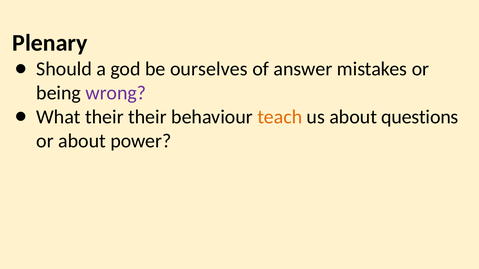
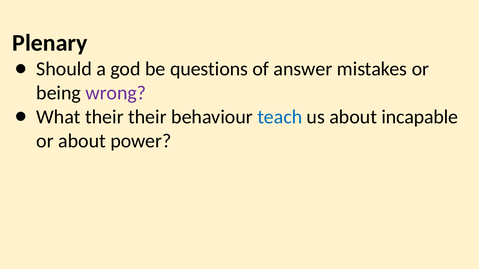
ourselves: ourselves -> questions
teach colour: orange -> blue
questions: questions -> incapable
